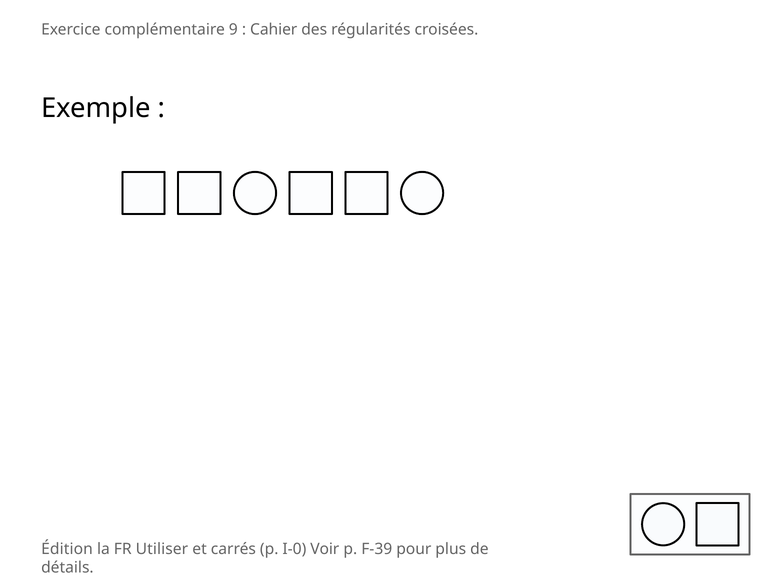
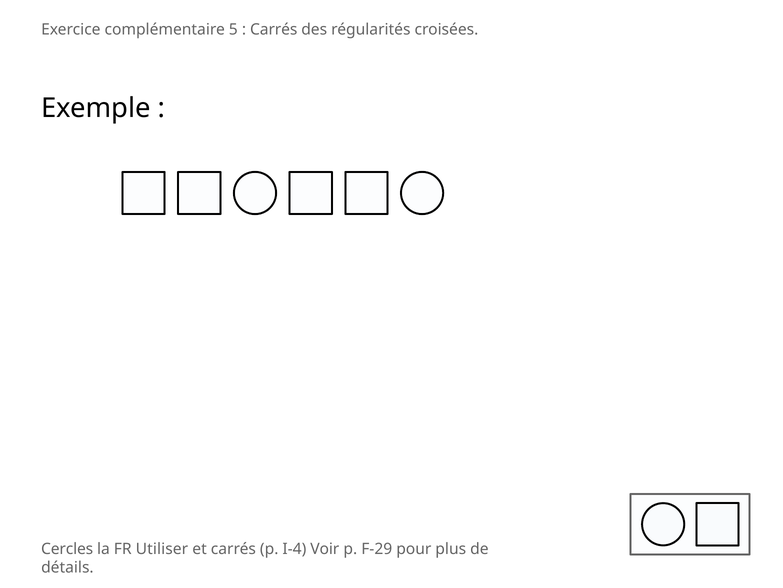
9: 9 -> 5
Cahier at (274, 30): Cahier -> Carrés
Édition: Édition -> Cercles
I-0: I-0 -> I-4
F-39: F-39 -> F-29
